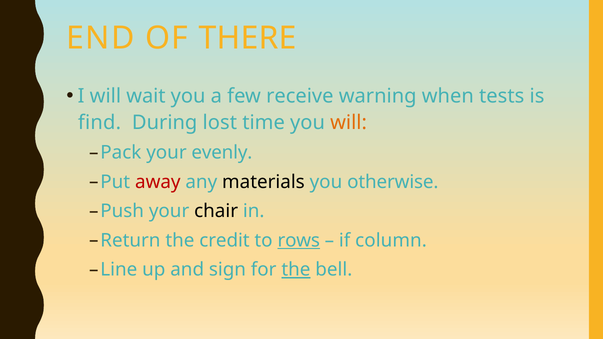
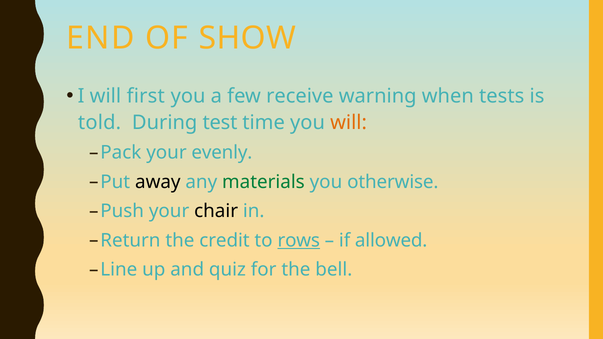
THERE: THERE -> SHOW
wait: wait -> first
find: find -> told
lost: lost -> test
away colour: red -> black
materials colour: black -> green
column: column -> allowed
sign: sign -> quiz
the at (296, 270) underline: present -> none
